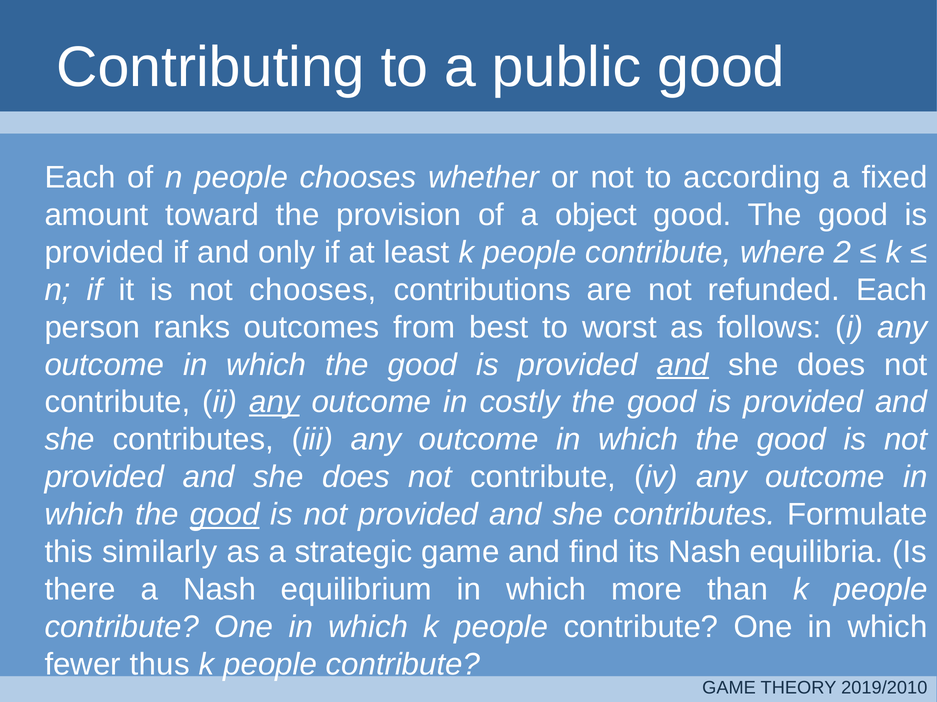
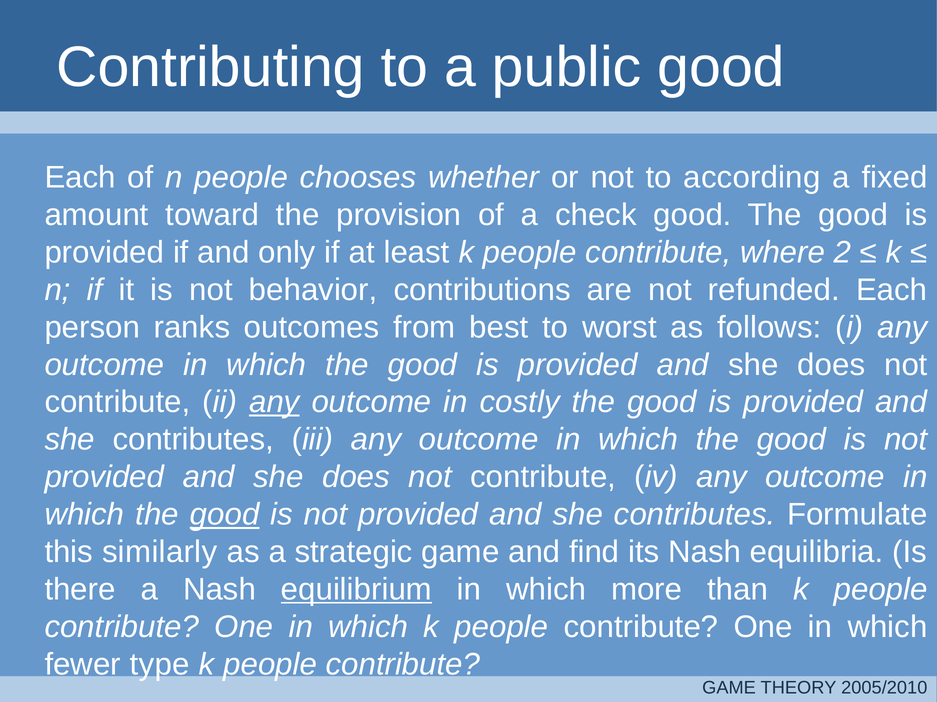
object: object -> check
not chooses: chooses -> behavior
and at (683, 365) underline: present -> none
equilibrium underline: none -> present
thus: thus -> type
2019/2010: 2019/2010 -> 2005/2010
